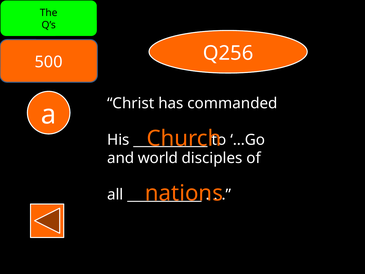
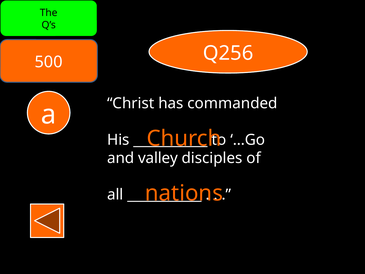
world: world -> valley
